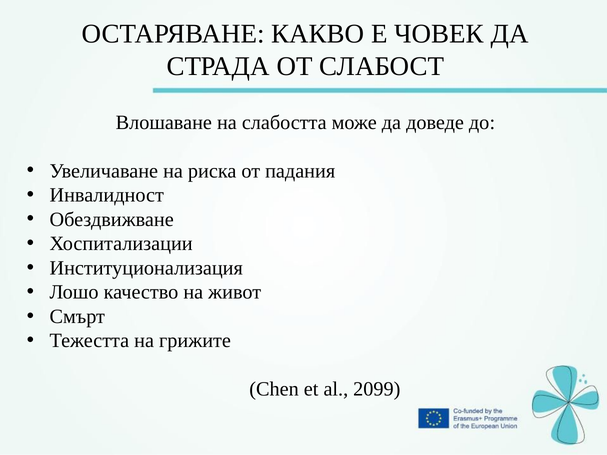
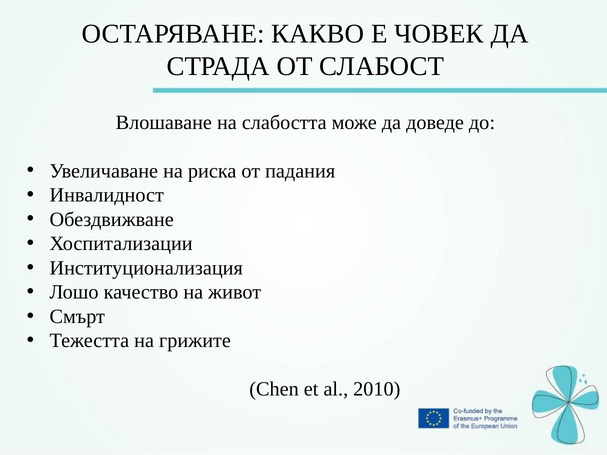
2099: 2099 -> 2010
